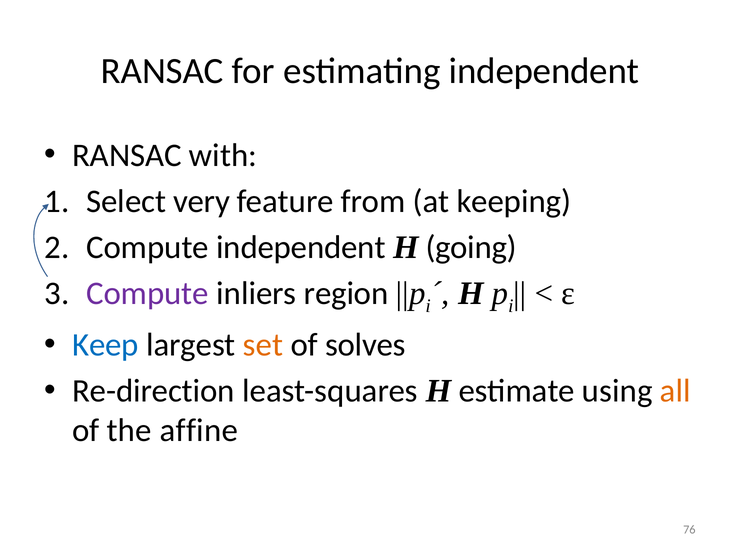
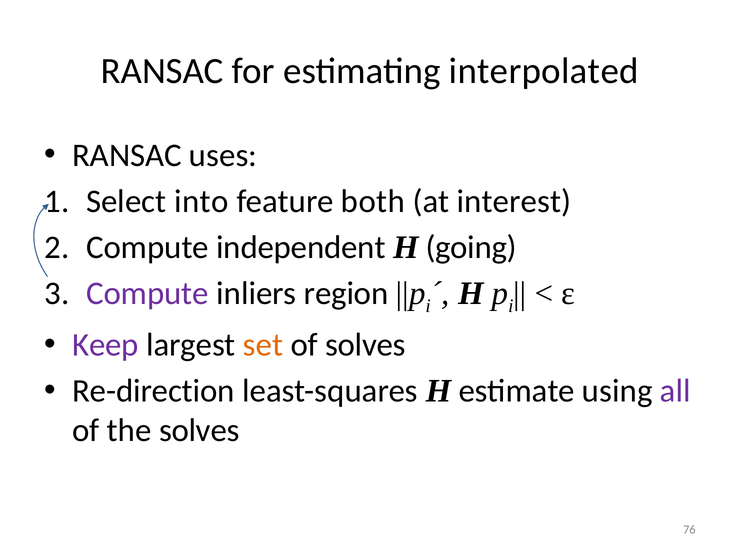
estimating independent: independent -> interpolated
with: with -> uses
very: very -> into
from: from -> both
keeping: keeping -> interest
Keep colour: blue -> purple
all colour: orange -> purple
the affine: affine -> solves
